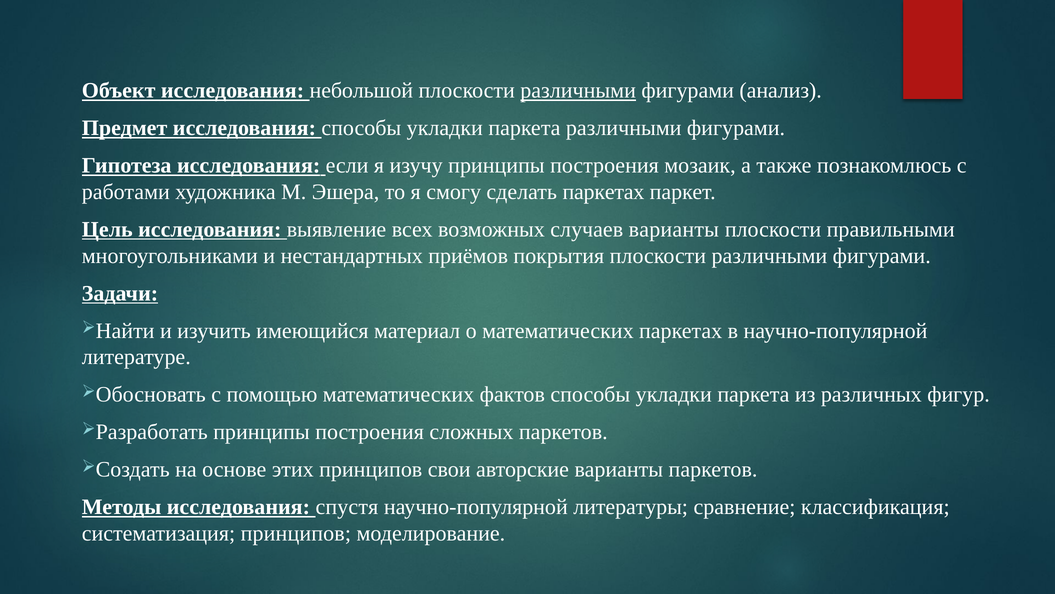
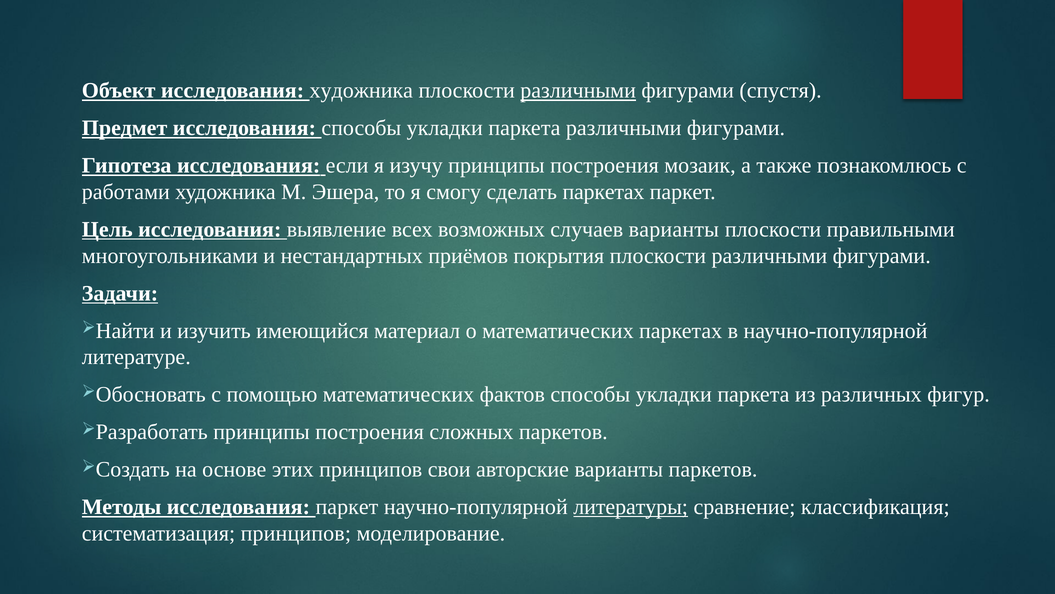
исследования небольшой: небольшой -> художника
анализ: анализ -> спустя
исследования спустя: спустя -> паркет
литературы underline: none -> present
